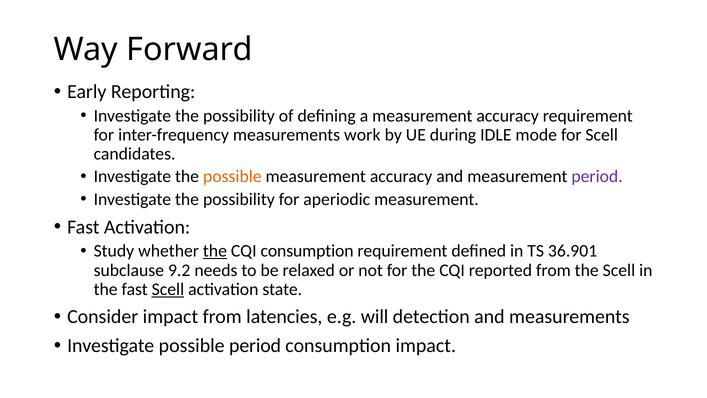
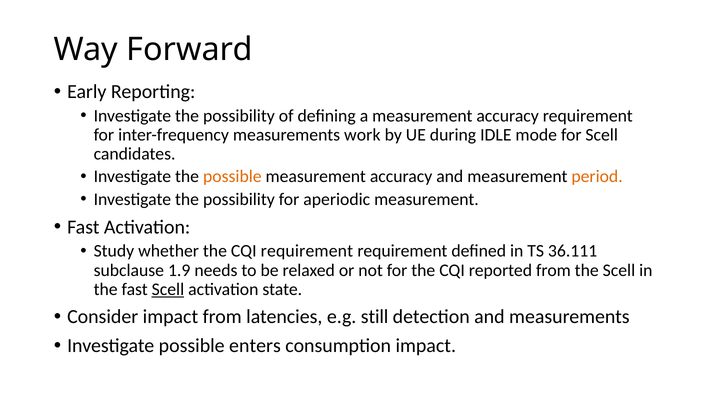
period at (597, 176) colour: purple -> orange
the at (215, 251) underline: present -> none
CQI consumption: consumption -> requirement
36.901: 36.901 -> 36.111
9.2: 9.2 -> 1.9
will: will -> still
possible period: period -> enters
